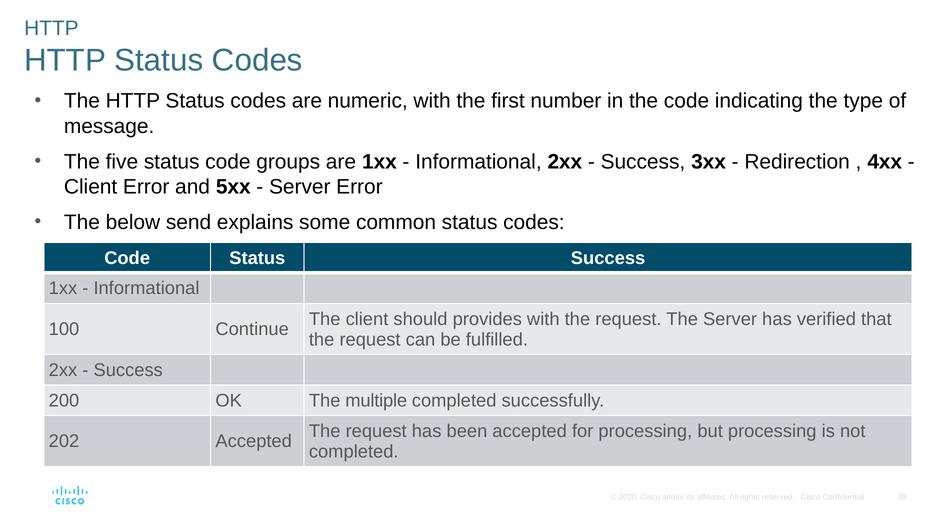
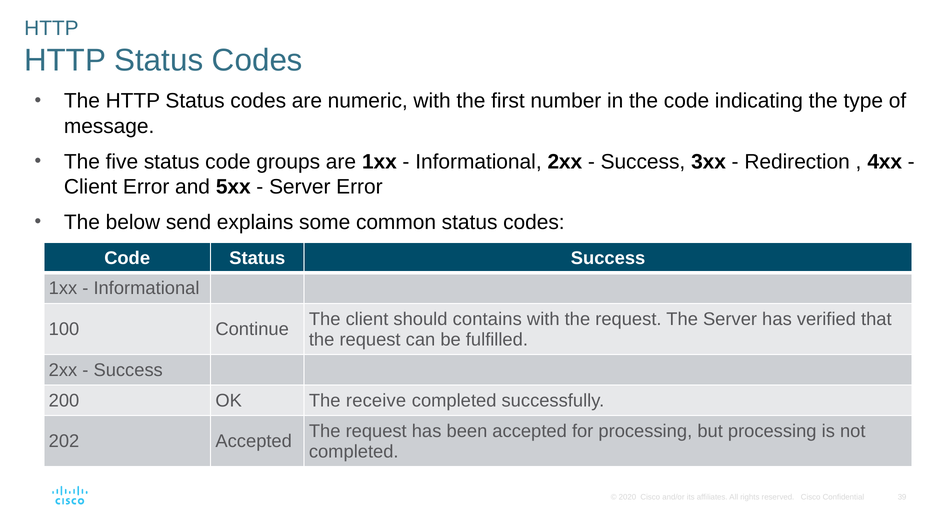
provides: provides -> contains
multiple: multiple -> receive
